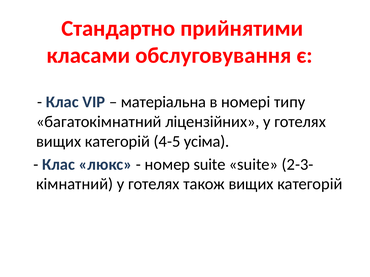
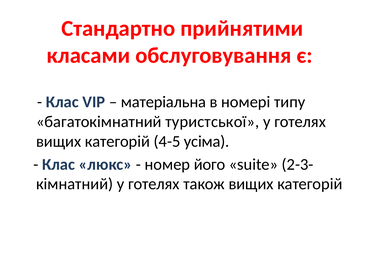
ліцензійних: ліцензійних -> туристської
номер suite: suite -> його
